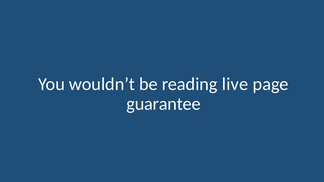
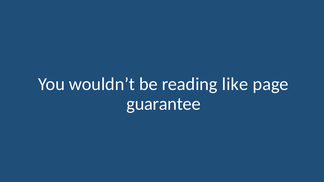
live: live -> like
